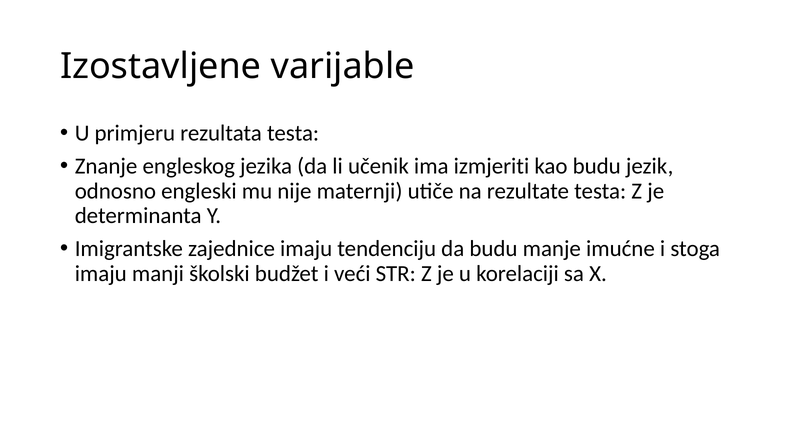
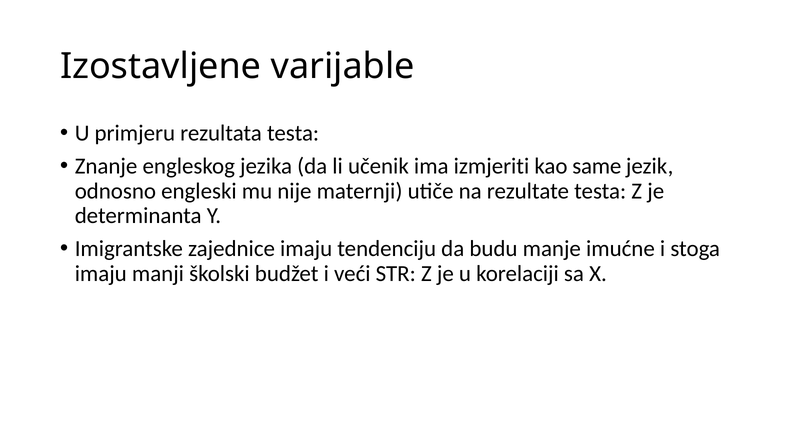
kao budu: budu -> same
